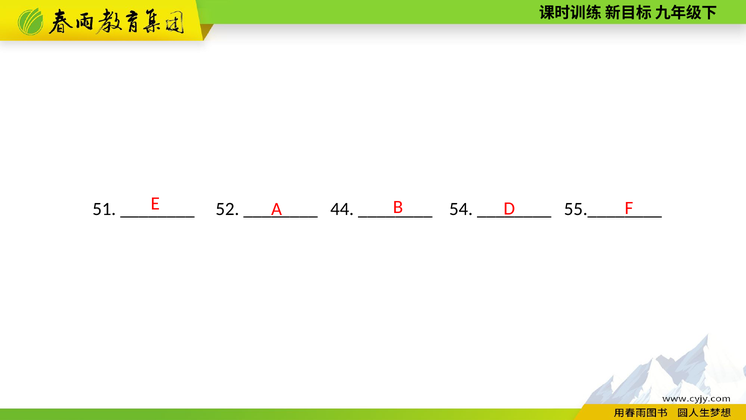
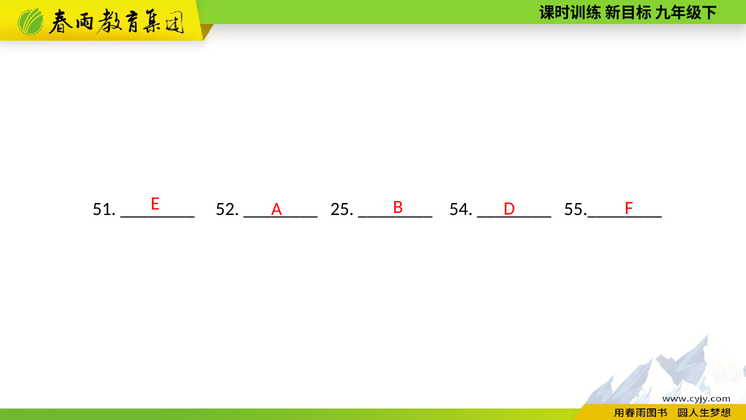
44: 44 -> 25
